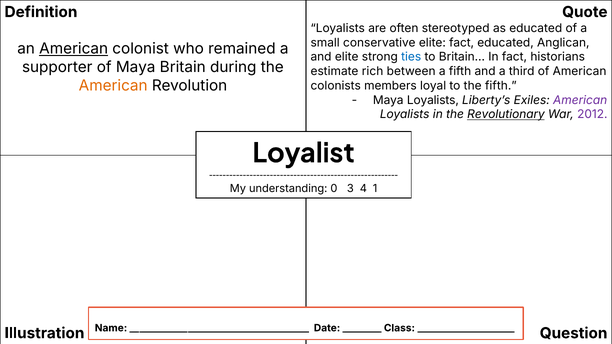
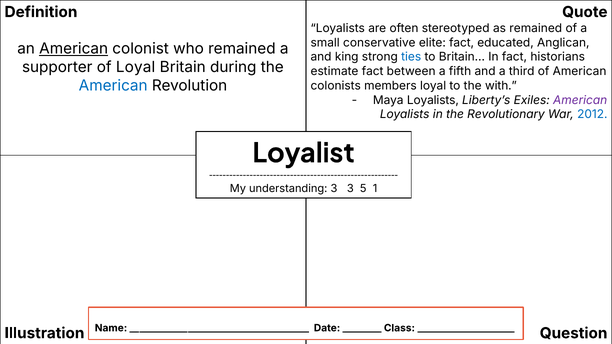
as educated: educated -> remained
and elite: elite -> king
of Maya: Maya -> Loyal
estimate rich: rich -> fact
American at (113, 86) colour: orange -> blue
the fifth: fifth -> with
Revolutionary underline: present -> none
2012 colour: purple -> blue
understanding 0: 0 -> 3
4: 4 -> 5
